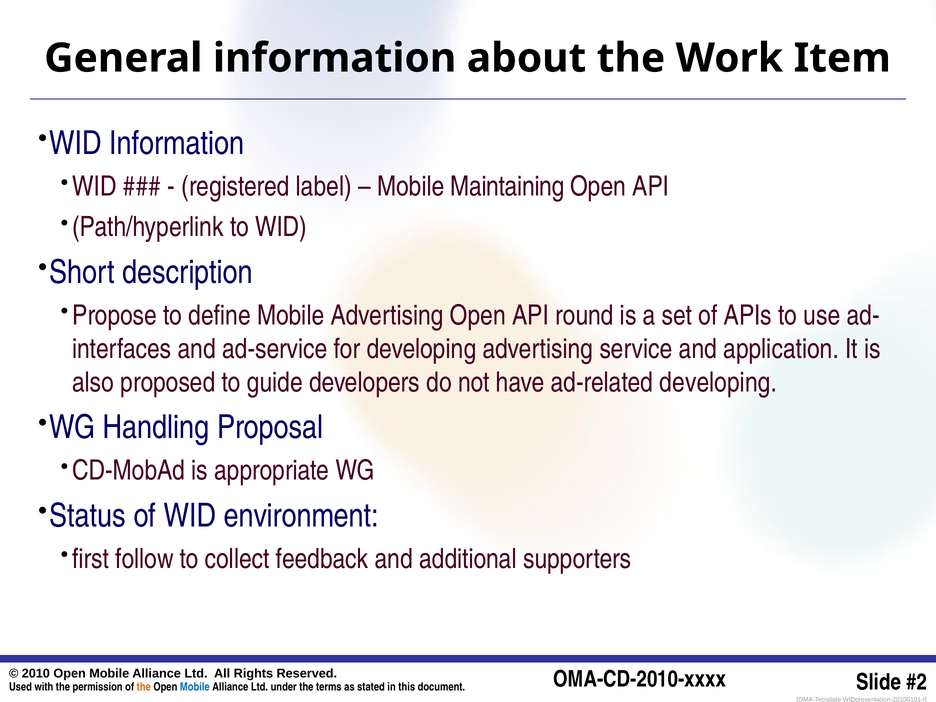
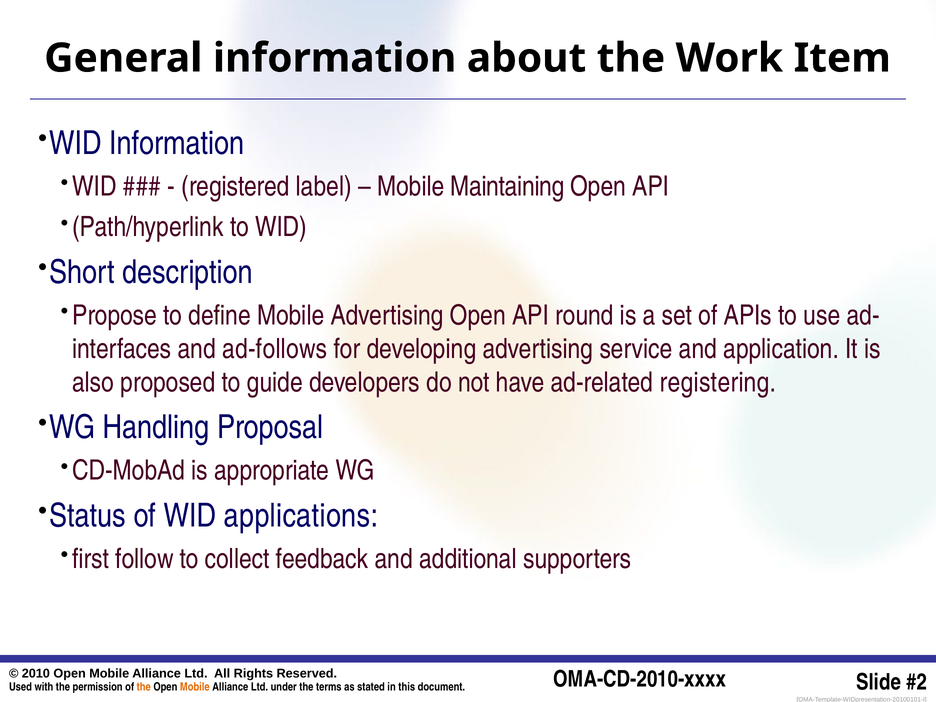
ad-service: ad-service -> ad-follows
ad-related developing: developing -> registering
environment: environment -> applications
Mobile at (195, 687) colour: blue -> orange
